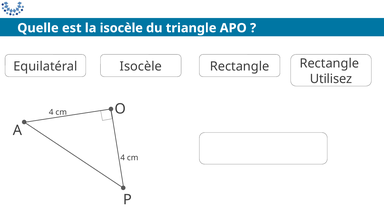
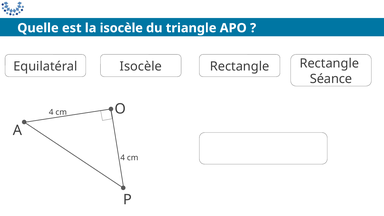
Utilisez: Utilisez -> Séance
